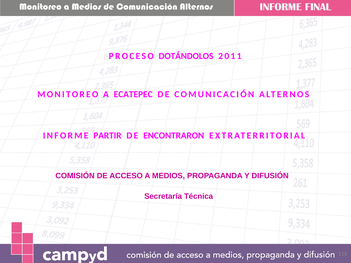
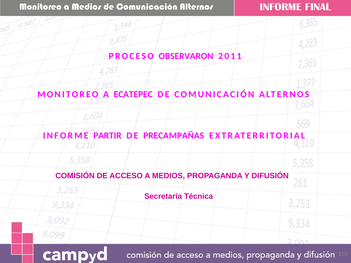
DOTÁNDOLOS: DOTÁNDOLOS -> OBSERVARON
ENCONTRARON: ENCONTRARON -> PRECAMPAÑAS
